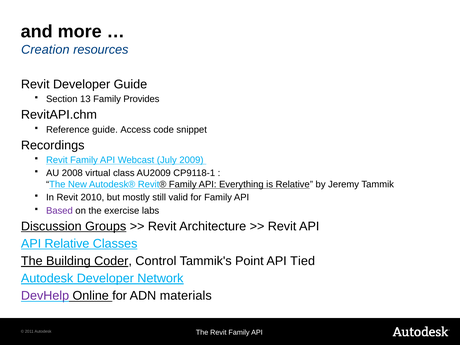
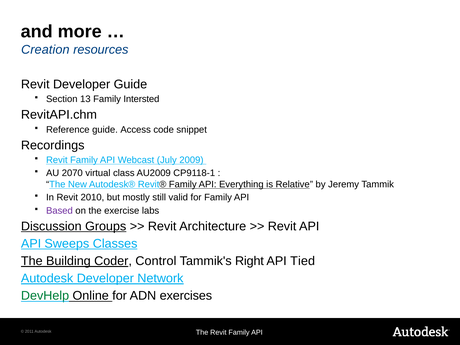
Provides: Provides -> Intersted
2008: 2008 -> 2070
API Relative: Relative -> Sweeps
Point: Point -> Right
DevHelp colour: purple -> green
materials: materials -> exercises
